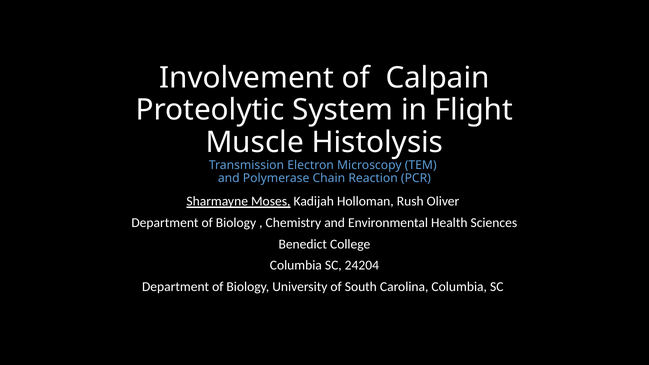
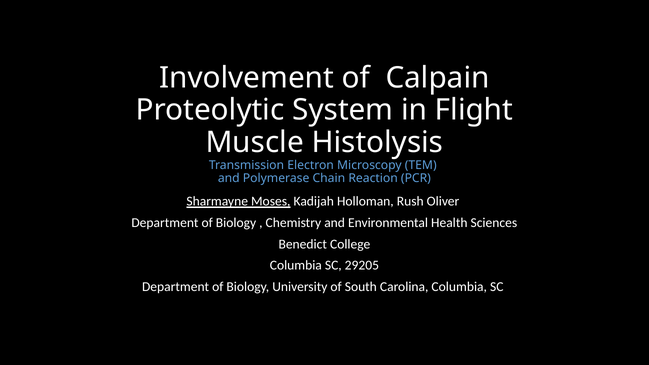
24204: 24204 -> 29205
